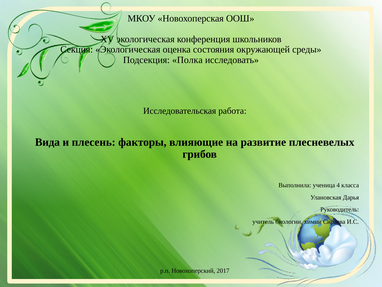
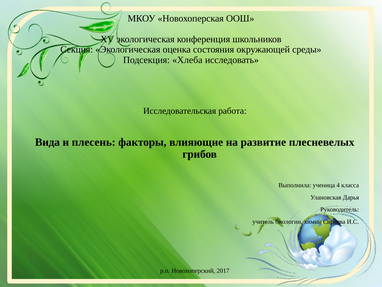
Полка: Полка -> Хлеба
